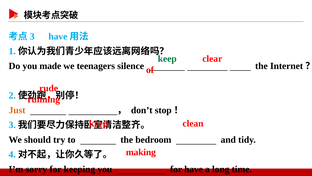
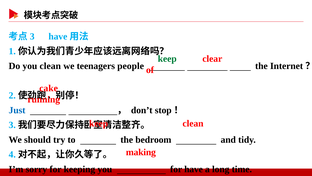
you made: made -> clean
silence: silence -> people
rude: rude -> cake
Just colour: orange -> blue
